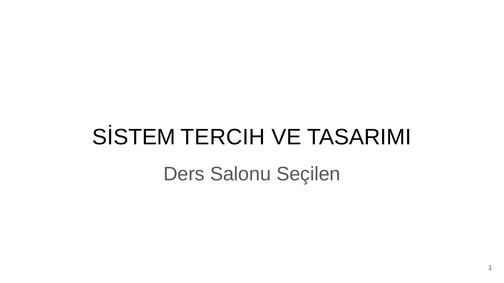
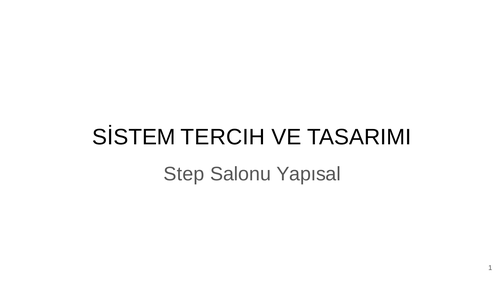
Ders: Ders -> Step
Seçilen: Seçilen -> Yapısal
